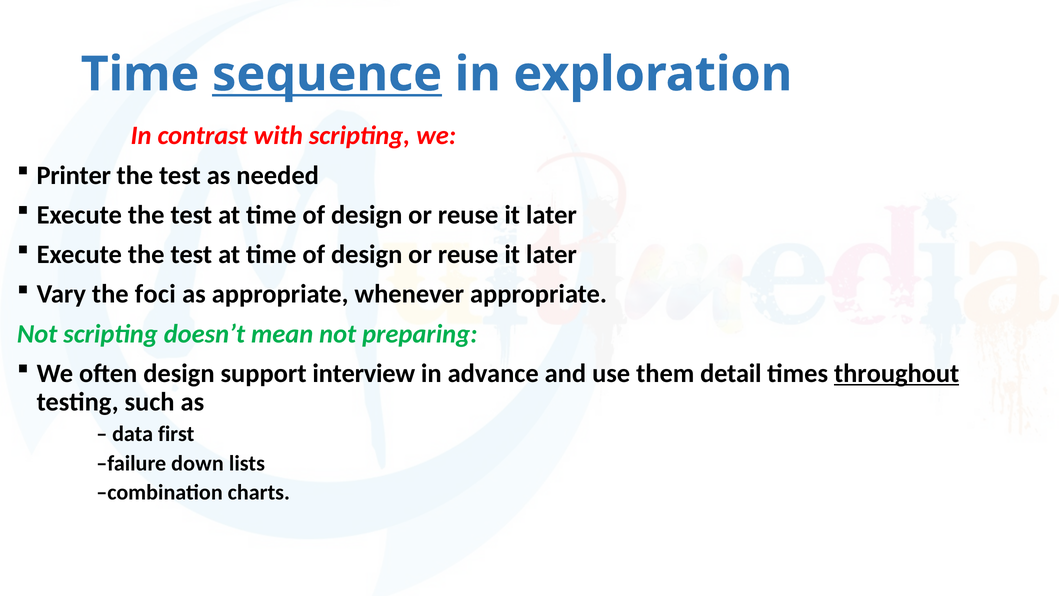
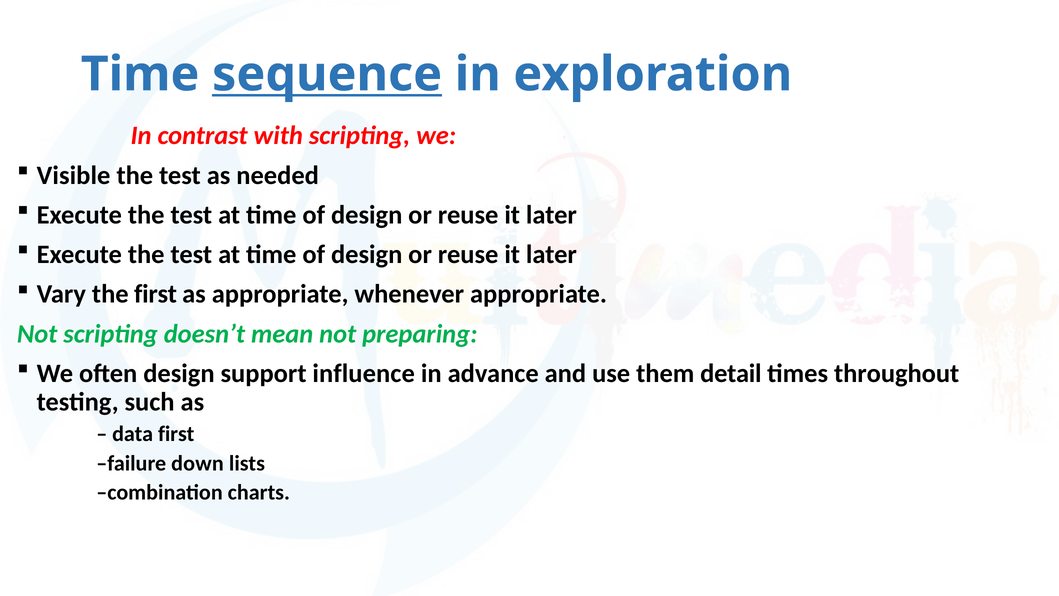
Printer: Printer -> Visible
the foci: foci -> first
interview: interview -> influence
throughout underline: present -> none
